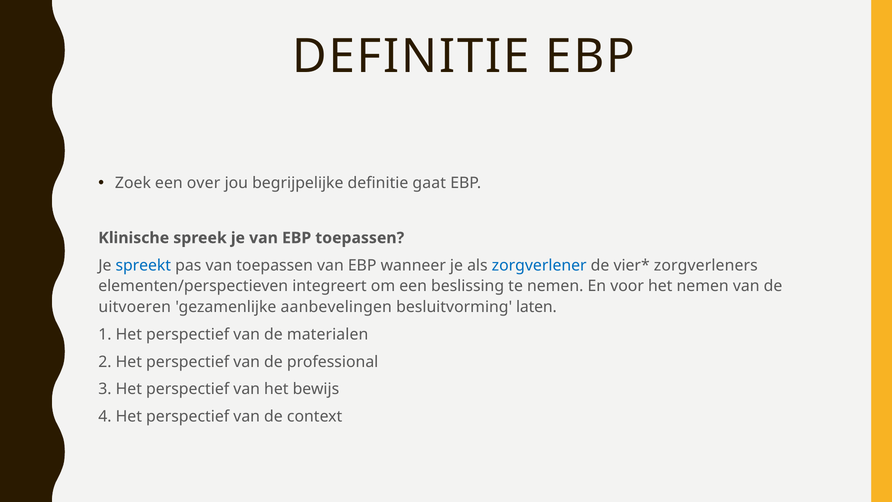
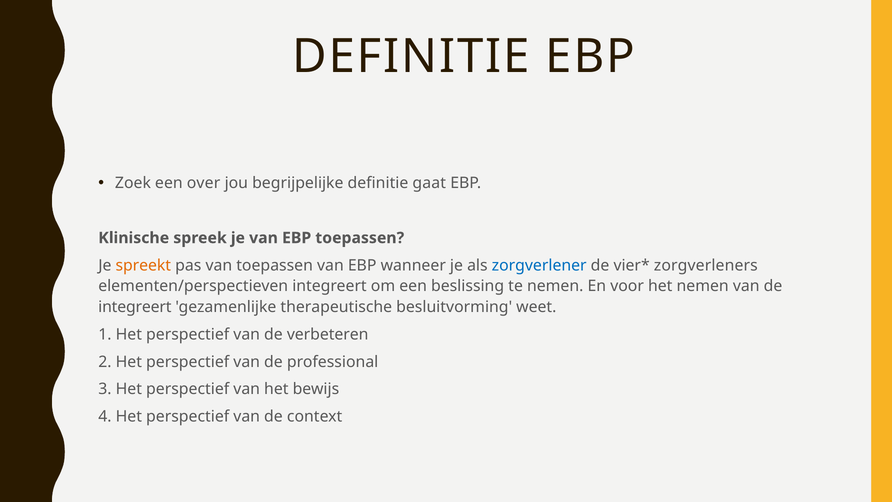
spreekt colour: blue -> orange
uitvoeren at (135, 307): uitvoeren -> integreert
aanbevelingen: aanbevelingen -> therapeutische
laten: laten -> weet
materialen: materialen -> verbeteren
